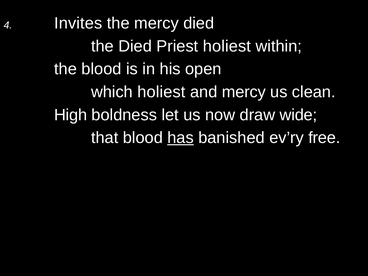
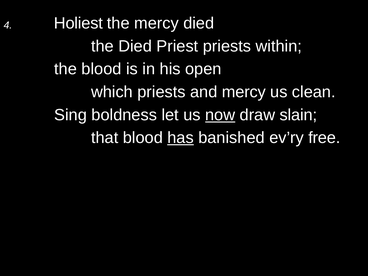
Invites: Invites -> Holiest
Priest holiest: holiest -> priests
which holiest: holiest -> priests
High: High -> Sing
now underline: none -> present
wide: wide -> slain
